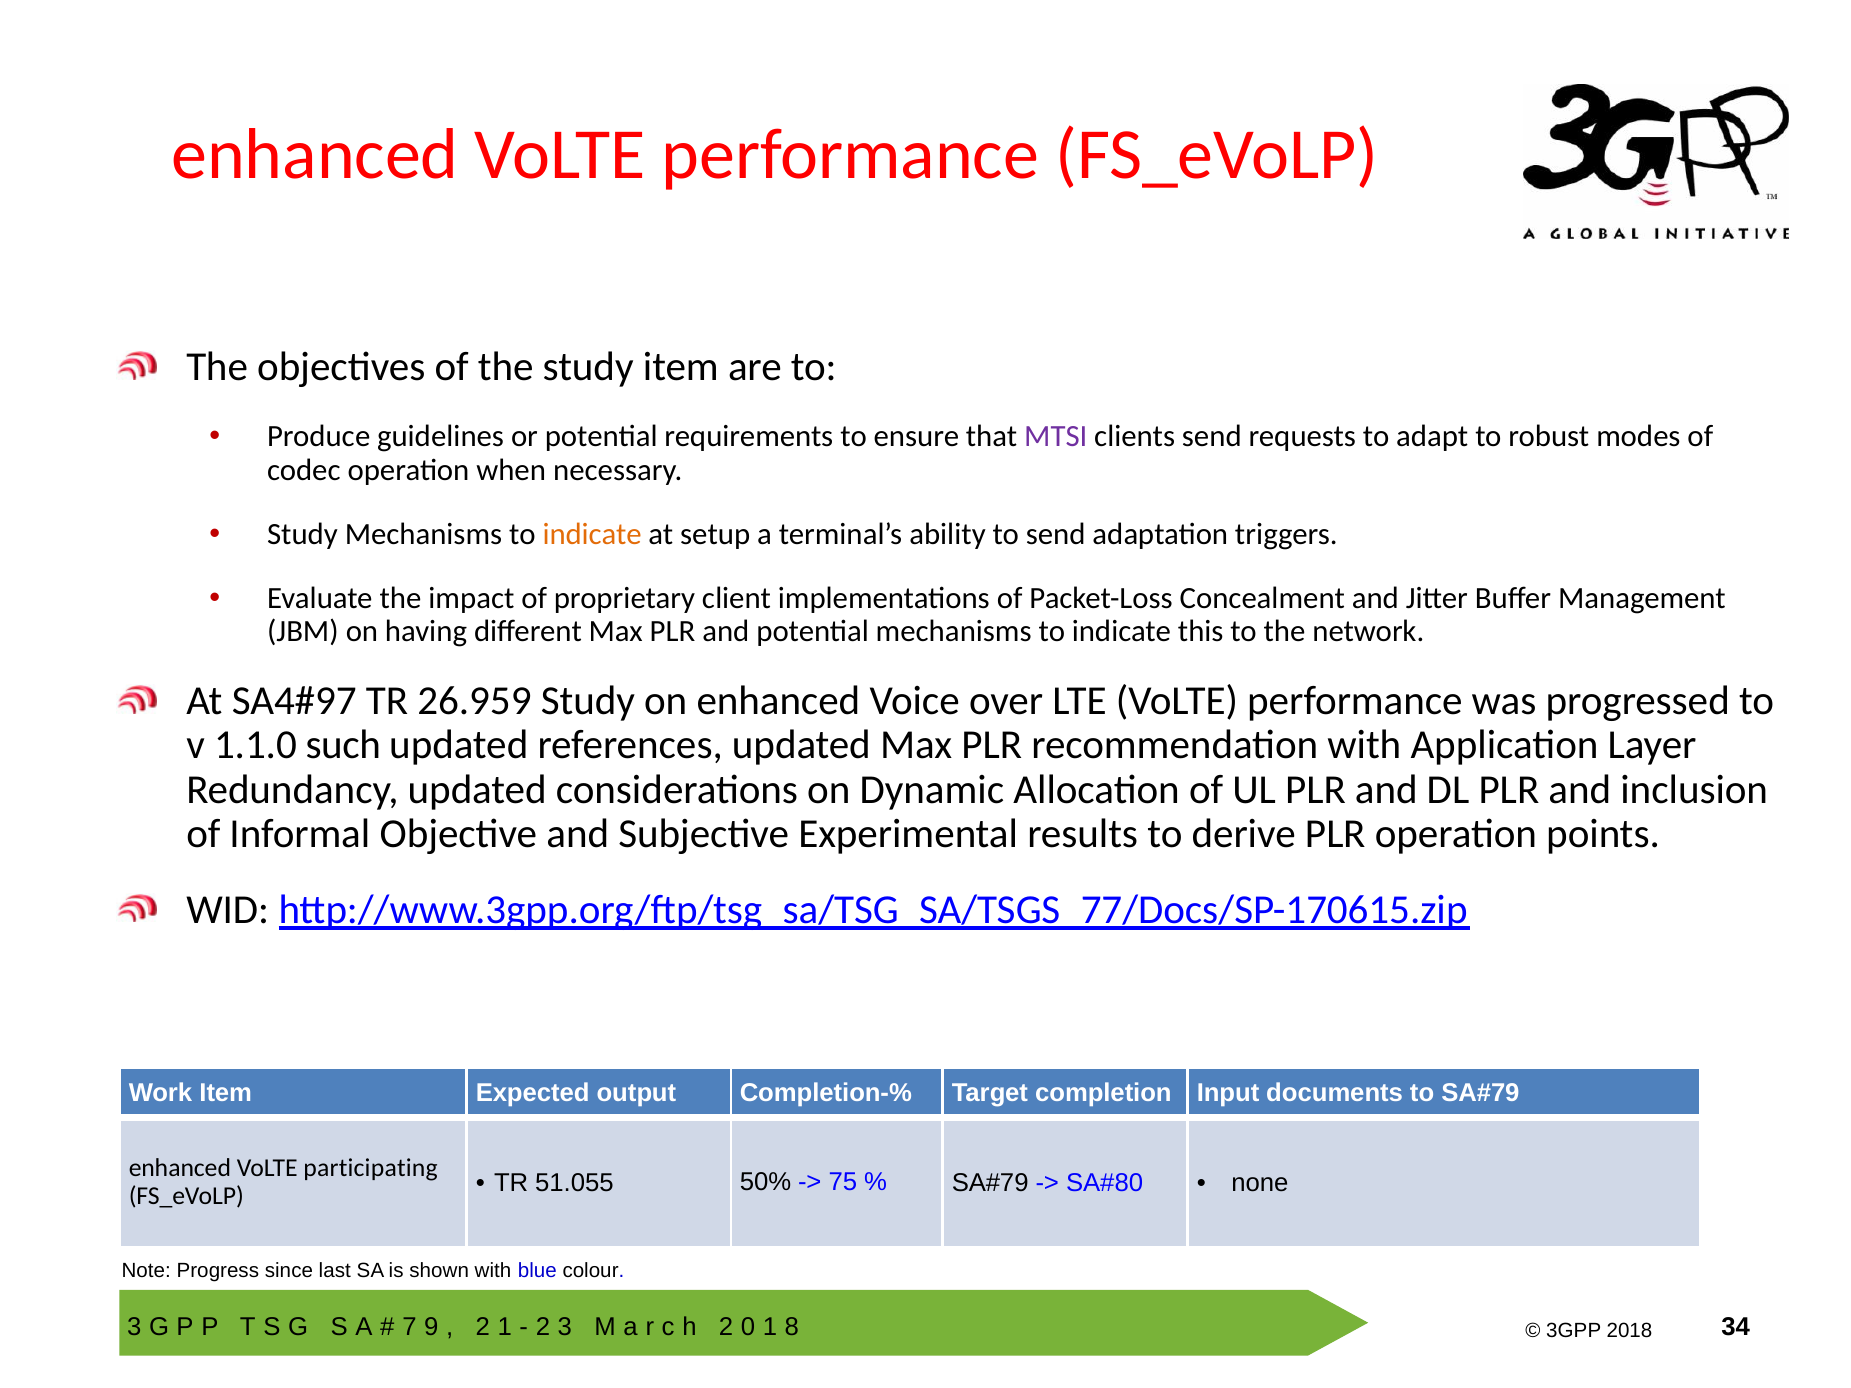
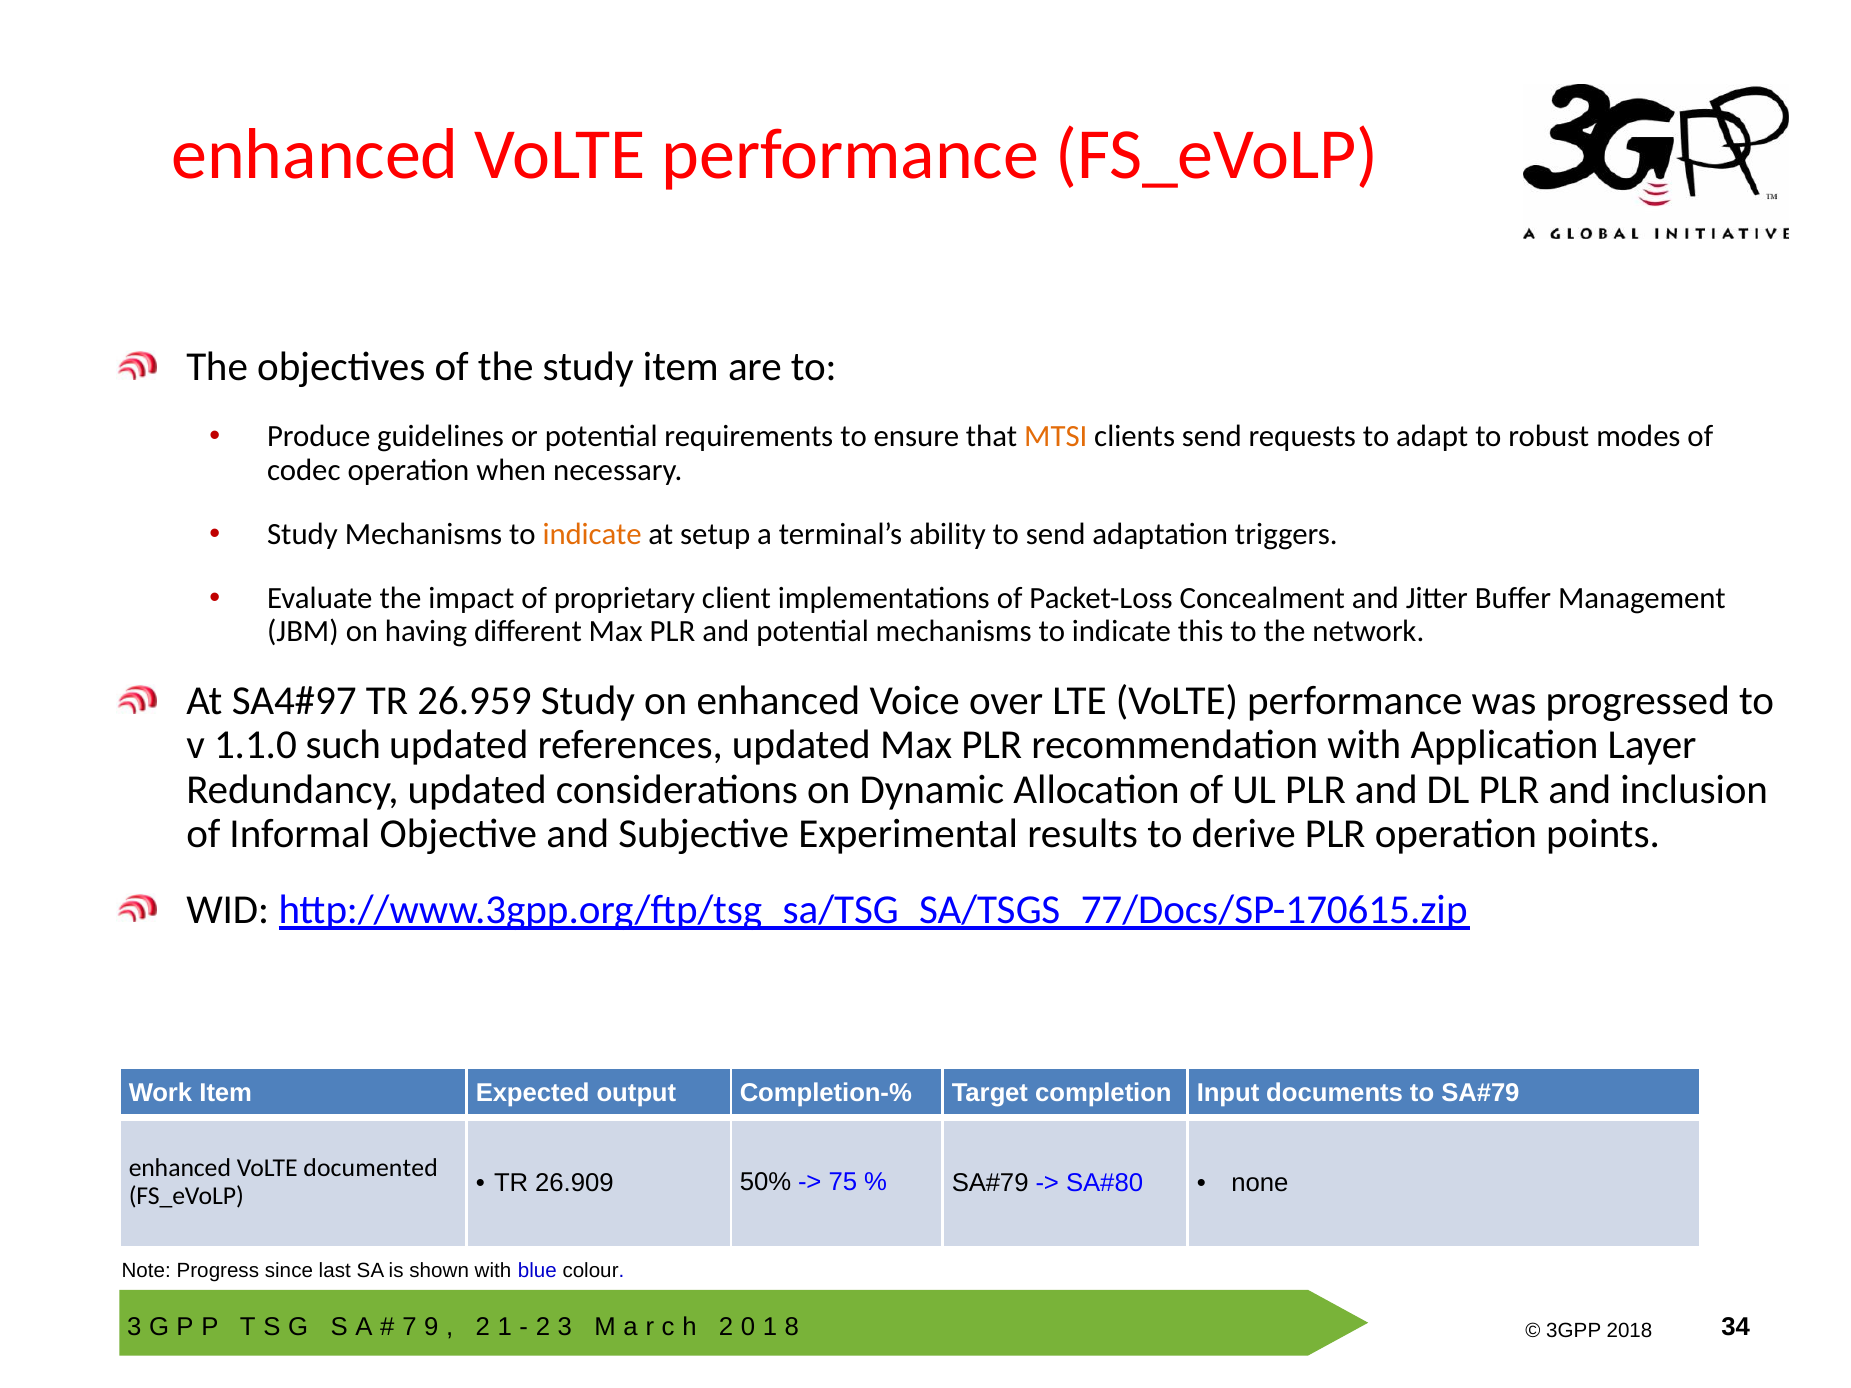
MTSI colour: purple -> orange
participating: participating -> documented
51.055: 51.055 -> 26.909
